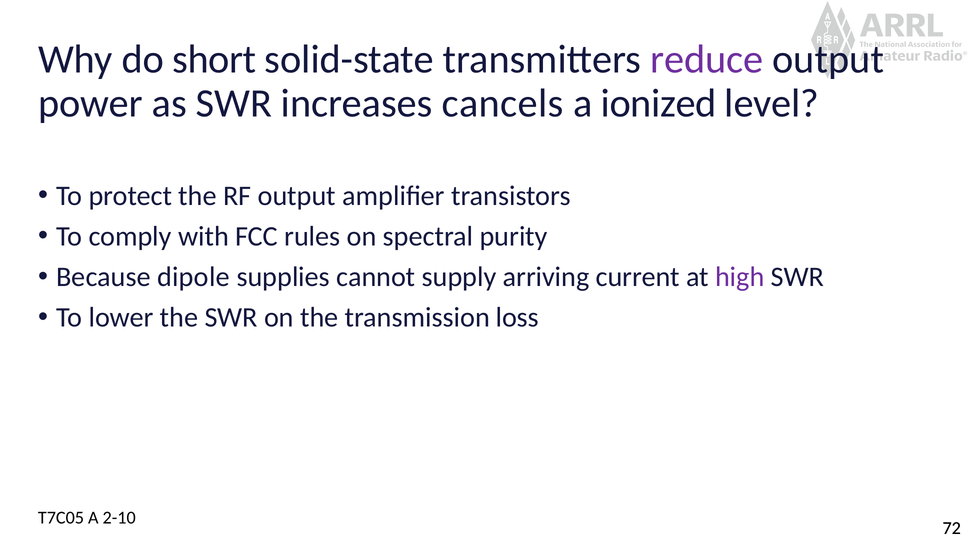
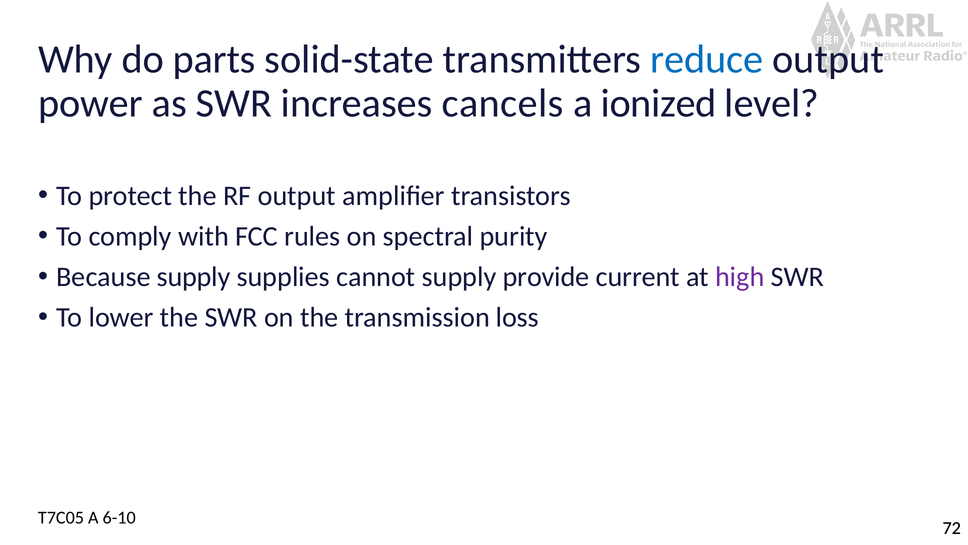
short: short -> parts
reduce colour: purple -> blue
Because dipole: dipole -> supply
arriving: arriving -> provide
2-10: 2-10 -> 6-10
